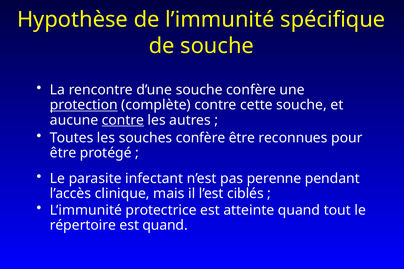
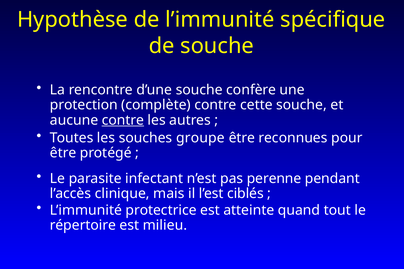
protection underline: present -> none
souches confère: confère -> groupe
est quand: quand -> milieu
